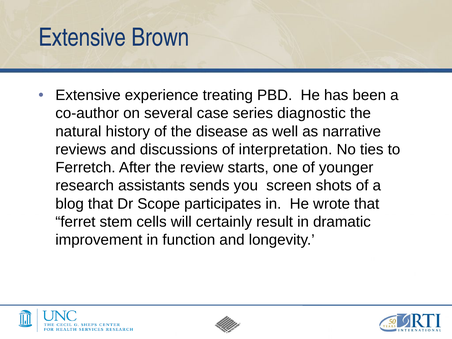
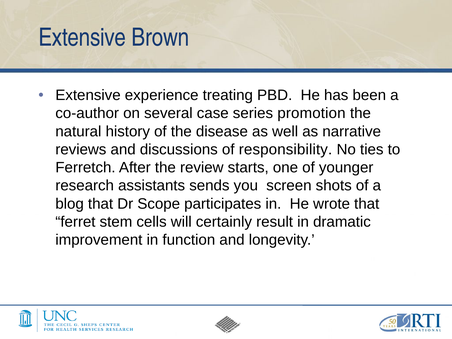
diagnostic: diagnostic -> promotion
interpretation: interpretation -> responsibility
